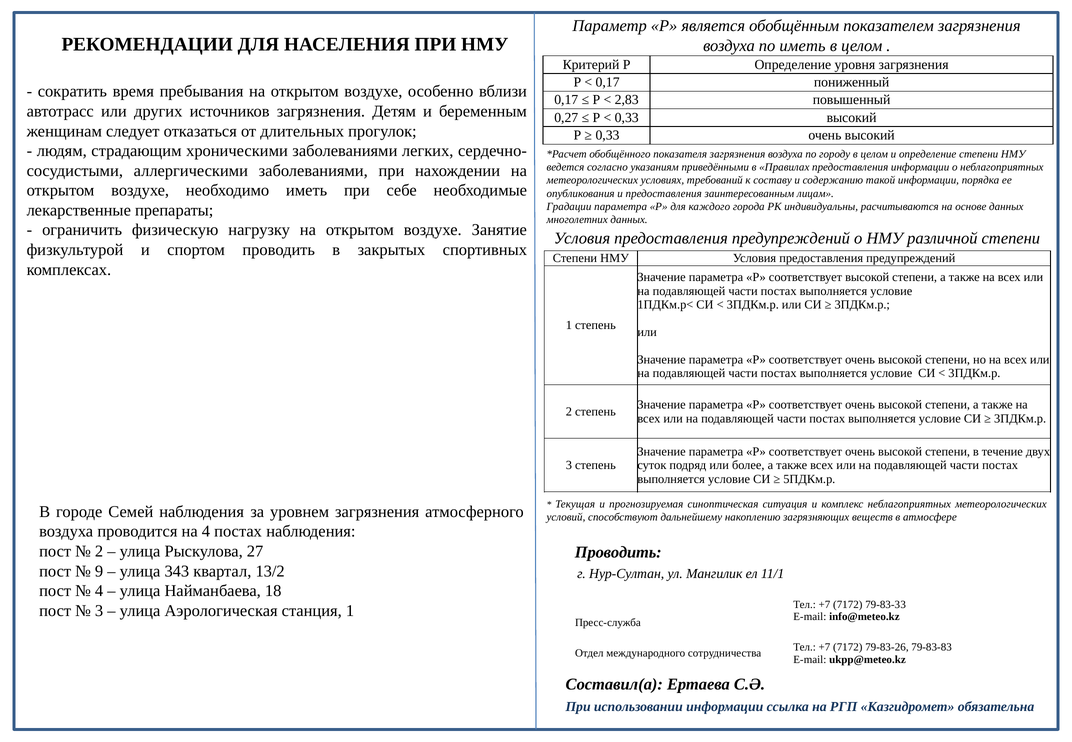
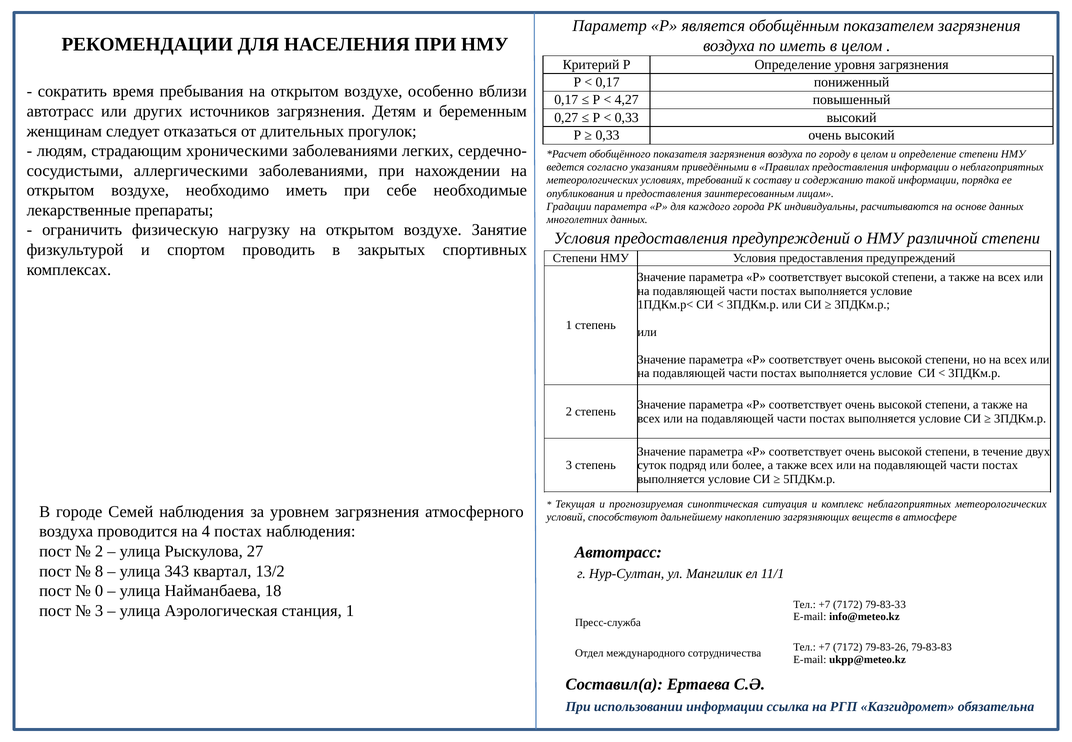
2,83: 2,83 -> 4,27
Проводить at (618, 553): Проводить -> Автотрасс
9: 9 -> 8
4 at (99, 591): 4 -> 0
